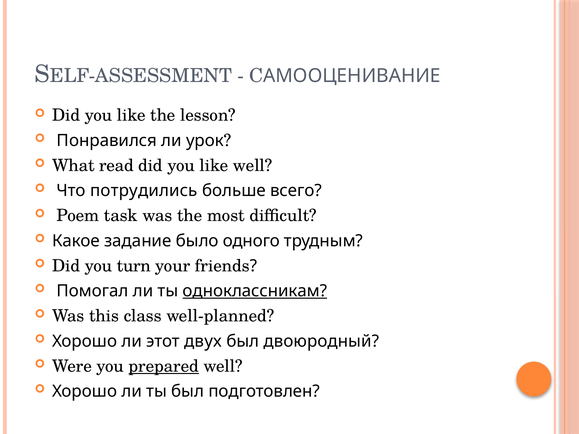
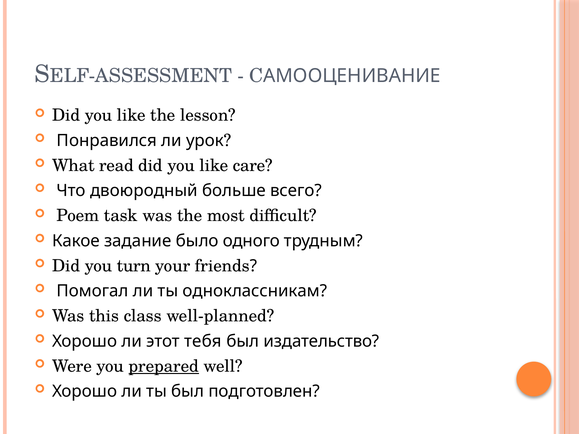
like well: well -> care
потрудились: потрудились -> двоюродный
одноклассникам underline: present -> none
двух: двух -> тебя
двоюродный: двоюродный -> издательство
